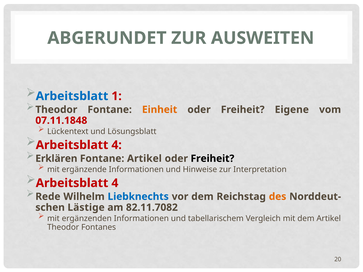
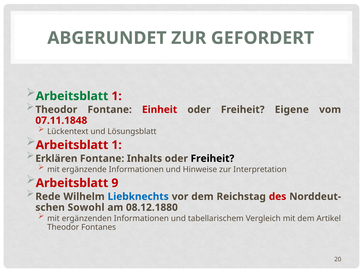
AUSWEITEN: AUSWEITEN -> GEFORDERT
Arbeitsblatt at (72, 96) colour: blue -> green
Einheit colour: orange -> red
4 at (117, 145): 4 -> 1
Fontane Artikel: Artikel -> Inhalts
4 at (115, 183): 4 -> 9
des colour: orange -> red
Lästige: Lästige -> Sowohl
82.11.7082: 82.11.7082 -> 08.12.1880
